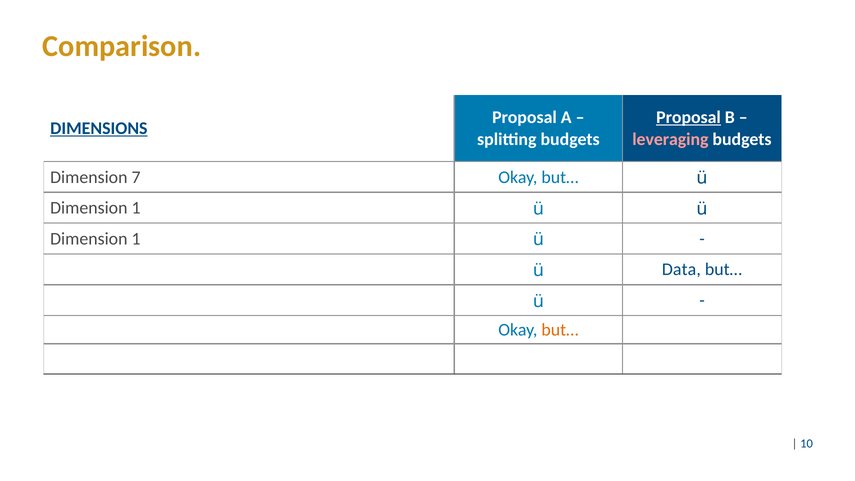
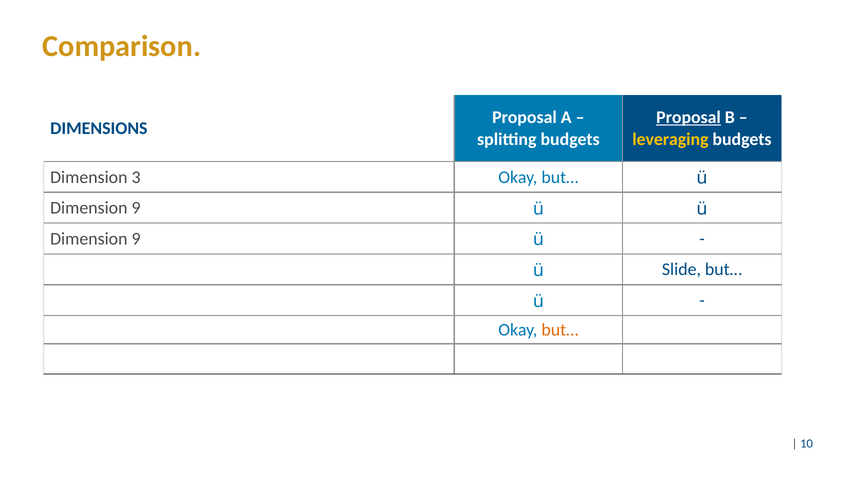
DIMENSIONS underline: present -> none
leveraging colour: pink -> yellow
7: 7 -> 3
1 at (136, 208): 1 -> 9
1 at (136, 239): 1 -> 9
Data: Data -> Slide
